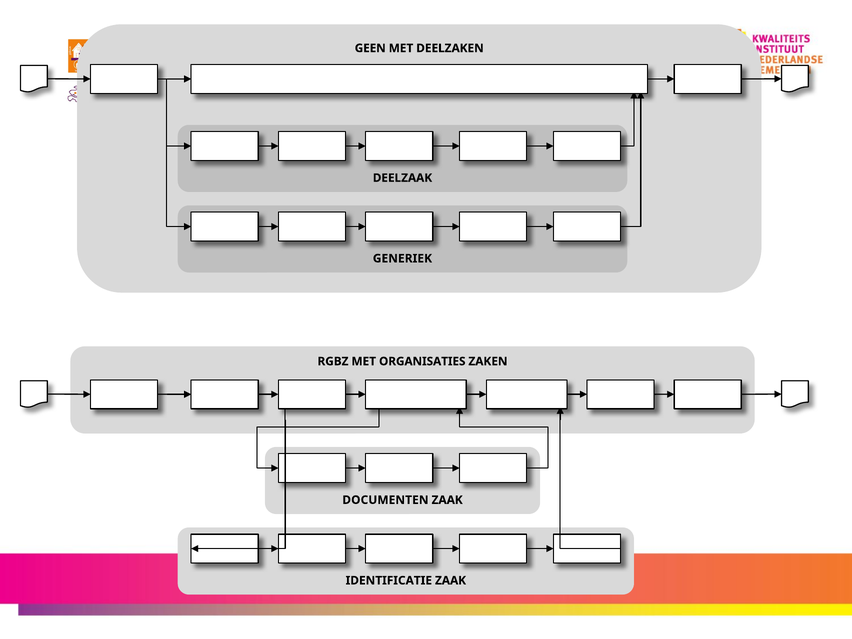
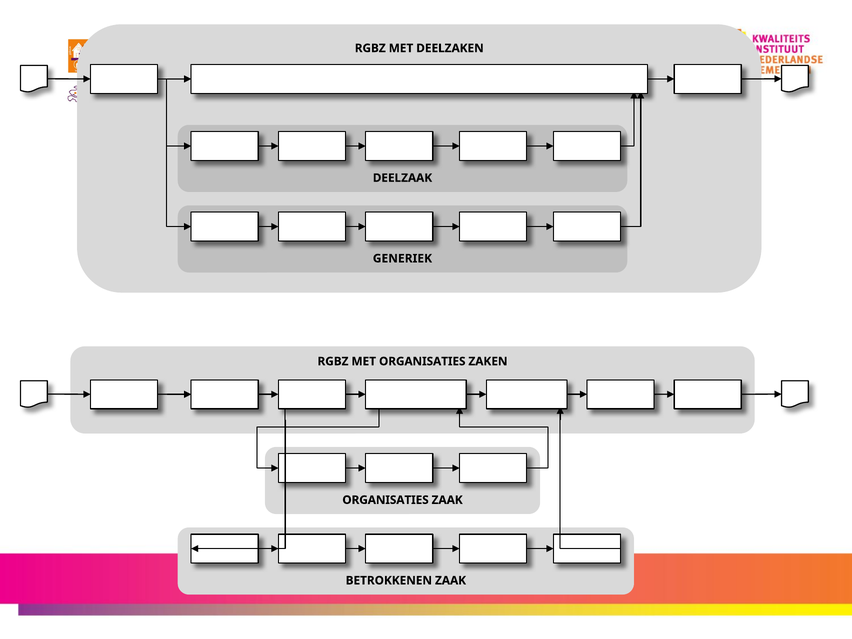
GEEN at (370, 48): GEEN -> RGBZ
DOCUMENTEN at (385, 500): DOCUMENTEN -> ORGANISATIES
IDENTIFICATIE: IDENTIFICATIE -> BETROKKENEN
